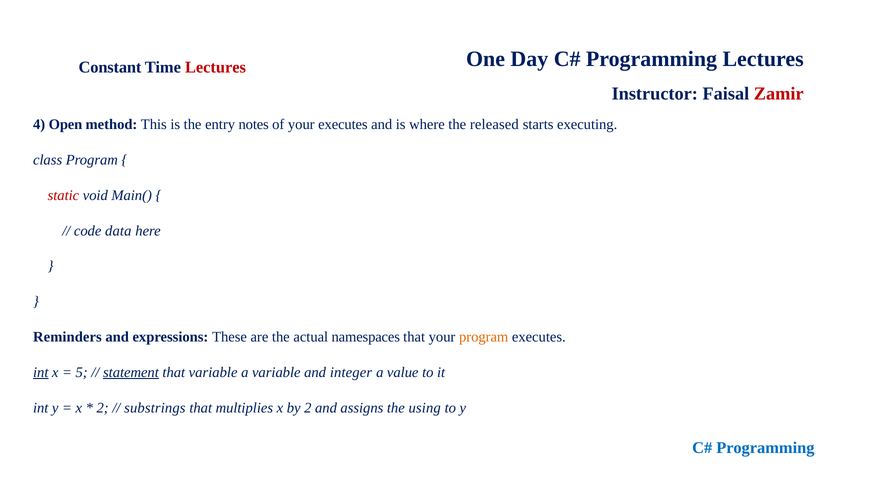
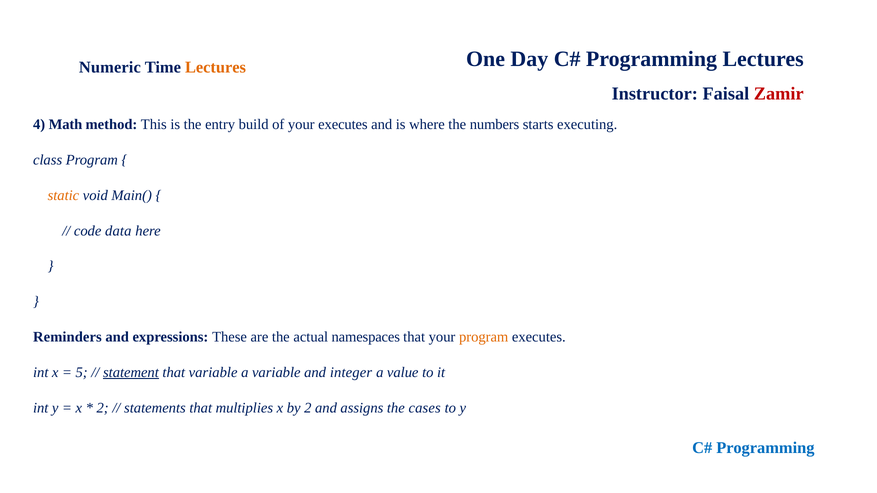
Constant: Constant -> Numeric
Lectures at (215, 67) colour: red -> orange
Open: Open -> Math
notes: notes -> build
released: released -> numbers
static colour: red -> orange
int at (41, 373) underline: present -> none
substrings: substrings -> statements
using: using -> cases
